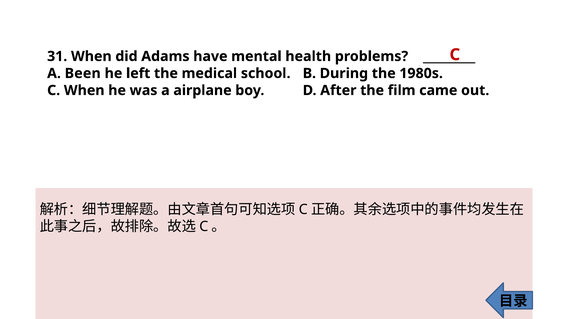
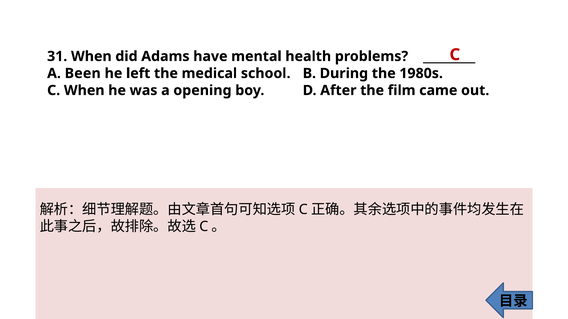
airplane: airplane -> opening
